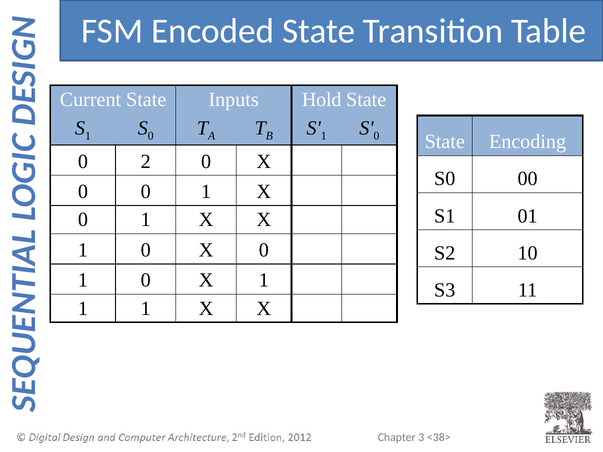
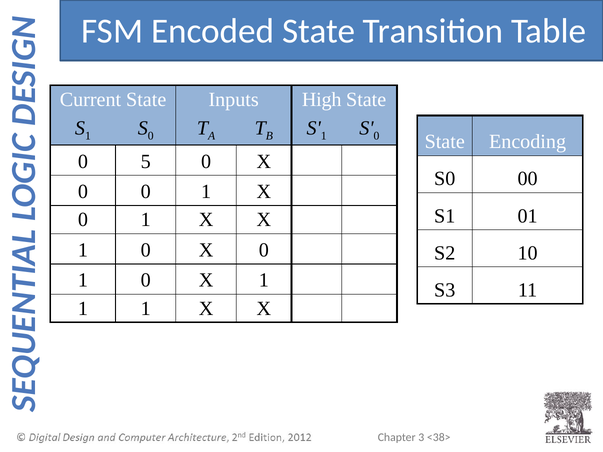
Hold: Hold -> High
2: 2 -> 5
